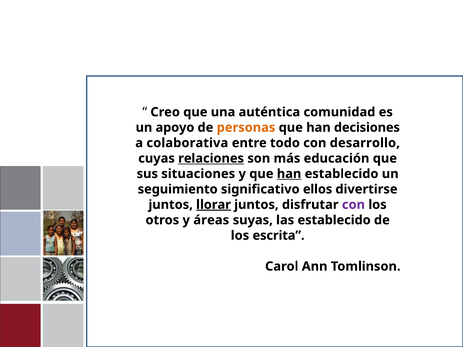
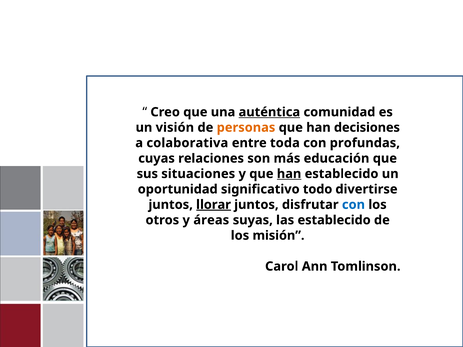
auténtica underline: none -> present
apoyo: apoyo -> visión
todo: todo -> toda
desarrollo: desarrollo -> profundas
relaciones underline: present -> none
seguimiento: seguimiento -> oportunidad
ellos: ellos -> todo
con at (353, 205) colour: purple -> blue
escrita: escrita -> misión
